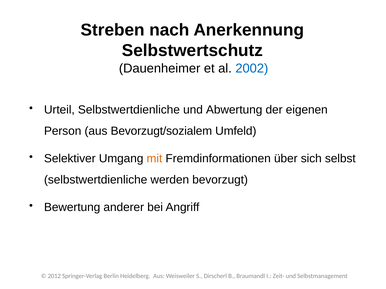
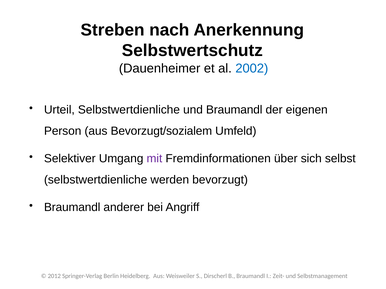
und Abwertung: Abwertung -> Braumandl
mit colour: orange -> purple
Bewertung at (72, 208): Bewertung -> Braumandl
